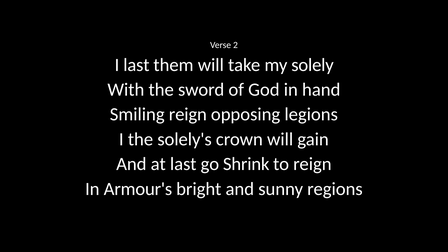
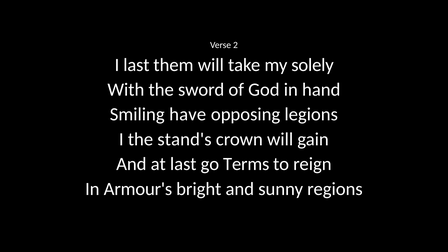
Smiling reign: reign -> have
solely's: solely's -> stand's
Shrink: Shrink -> Terms
